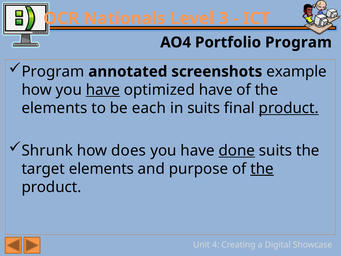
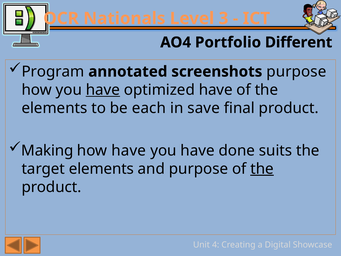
Portfolio Program: Program -> Different
screenshots example: example -> purpose
in suits: suits -> save
product at (289, 108) underline: present -> none
Shrunk: Shrunk -> Making
how does: does -> have
done underline: present -> none
